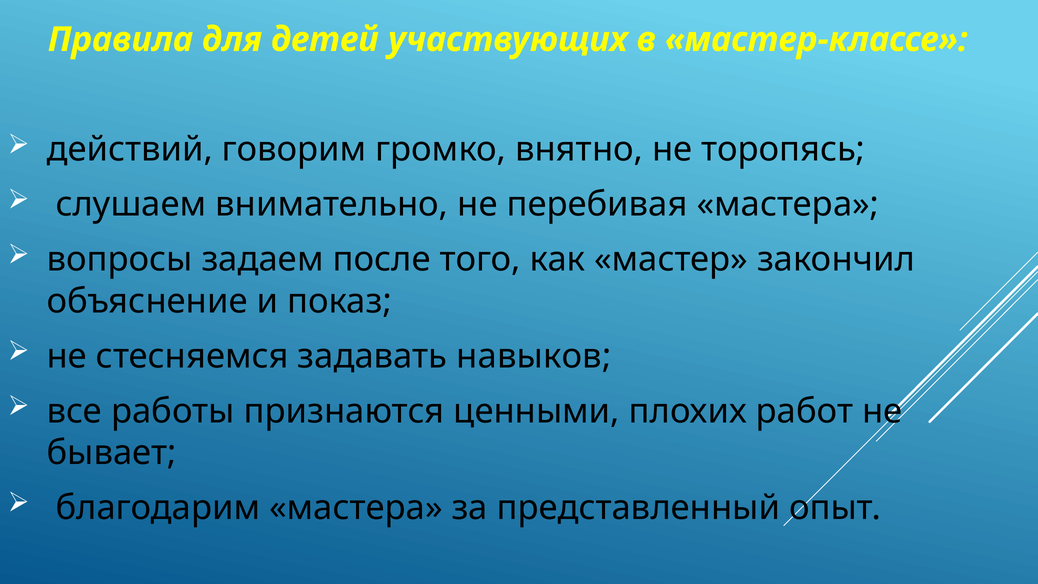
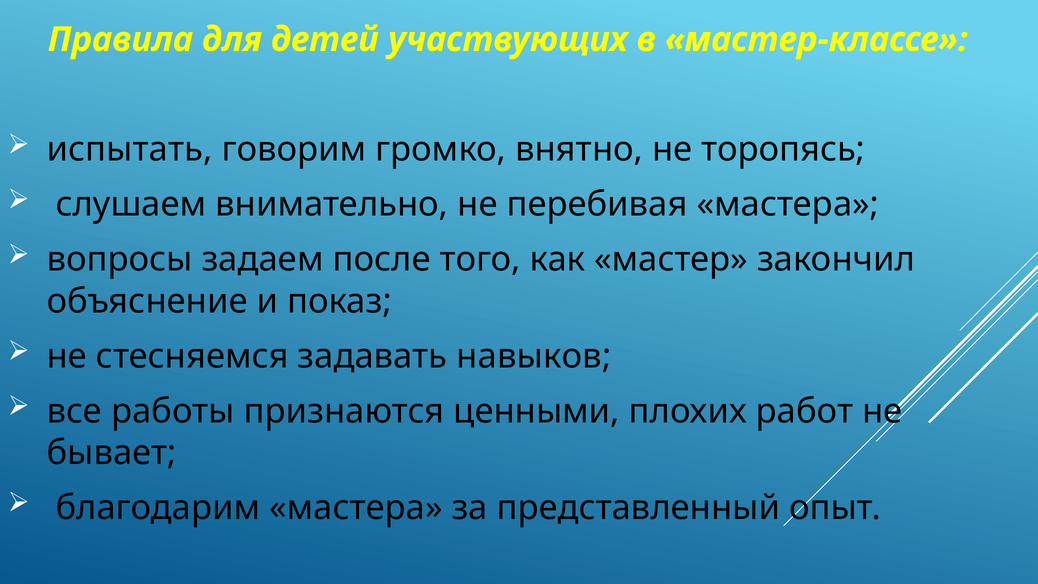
действий: действий -> испытать
